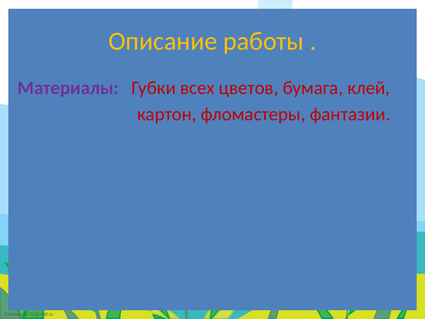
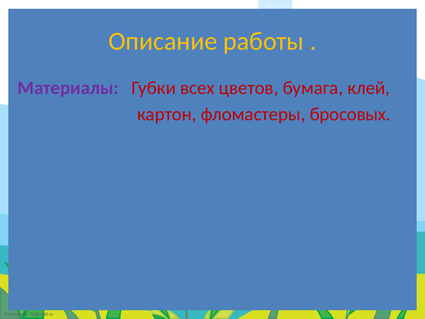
фантазии: фантазии -> бросовых
